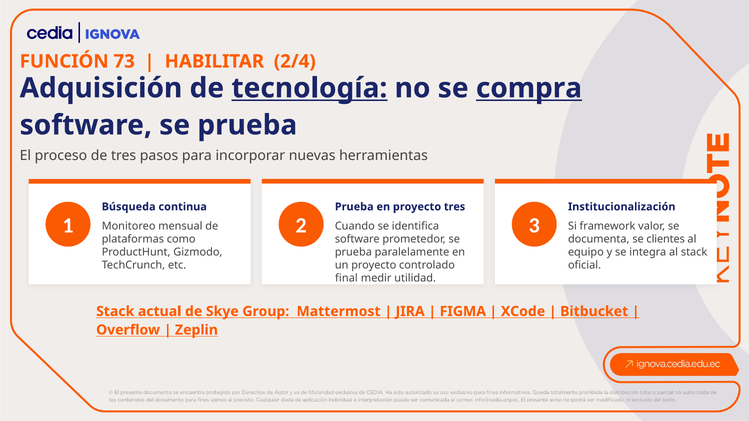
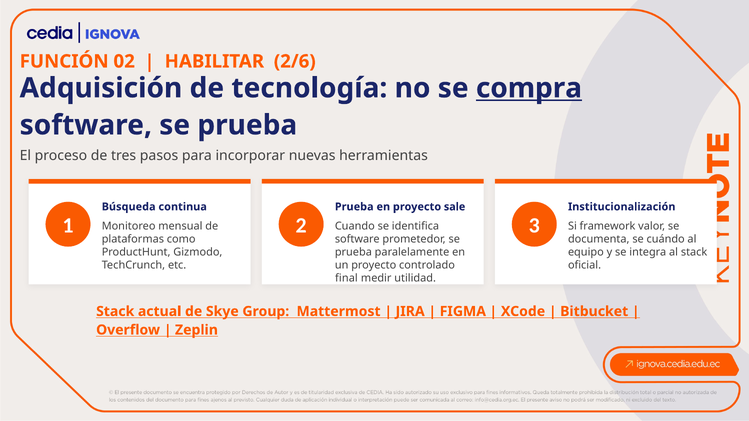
73: 73 -> 02
2/4: 2/4 -> 2/6
tecnología underline: present -> none
proyecto tres: tres -> sale
clientes: clientes -> cuándo
